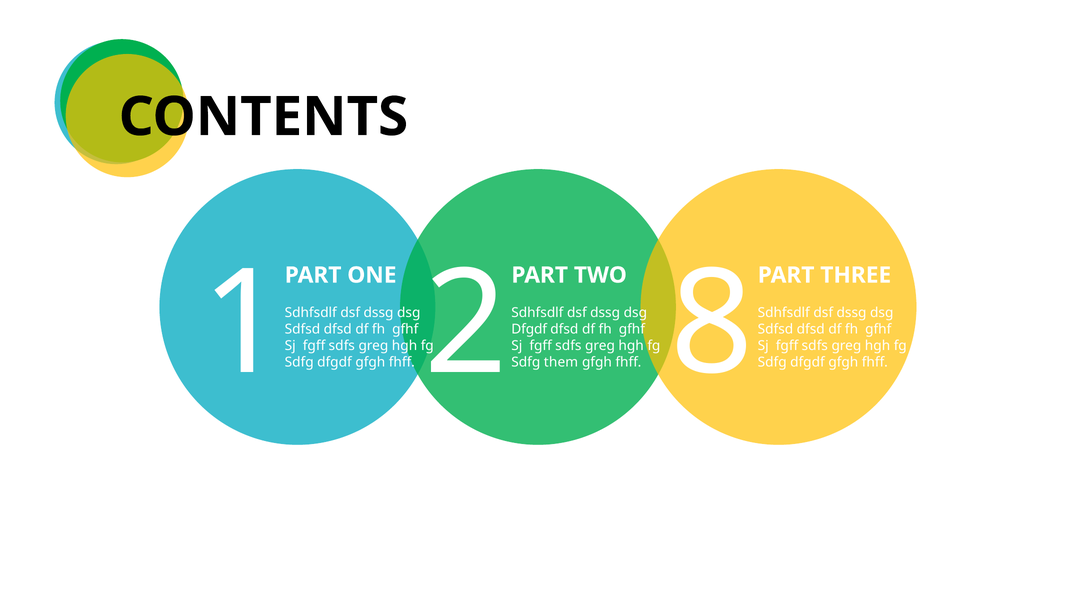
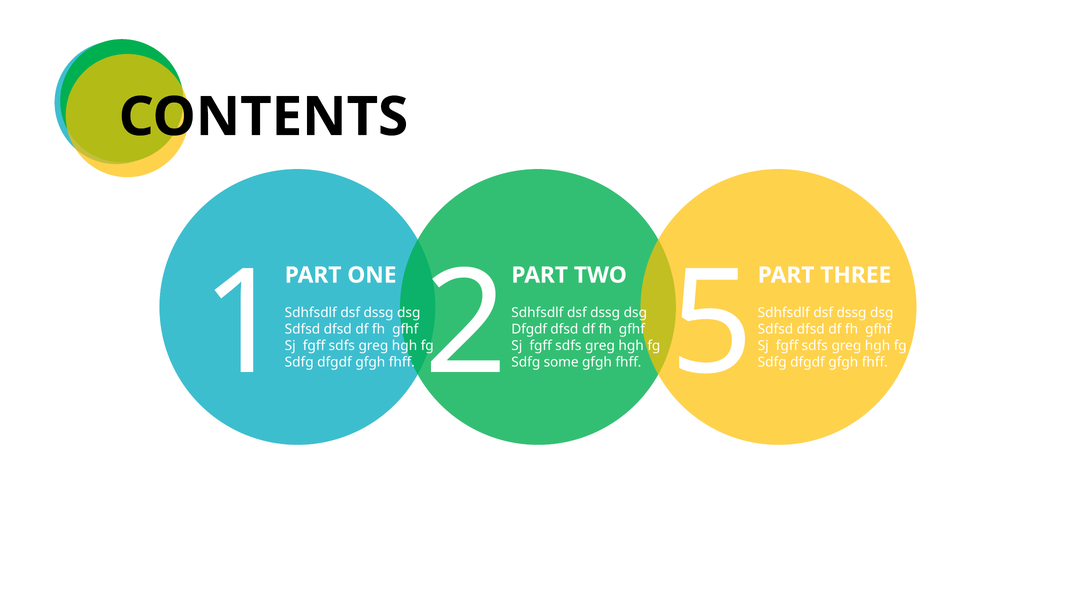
8: 8 -> 5
them: them -> some
